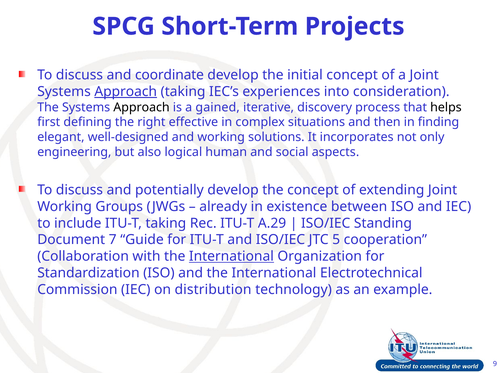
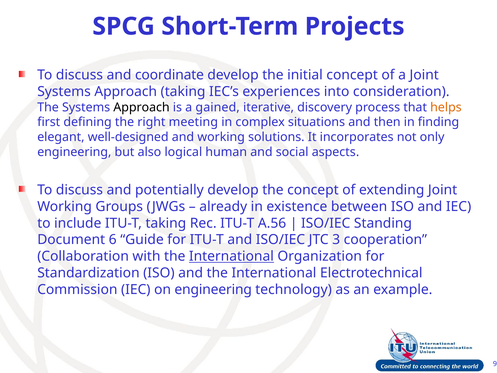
Approach at (126, 92) underline: present -> none
helps colour: black -> orange
effective: effective -> meeting
A.29: A.29 -> A.56
7: 7 -> 6
5: 5 -> 3
on distribution: distribution -> engineering
